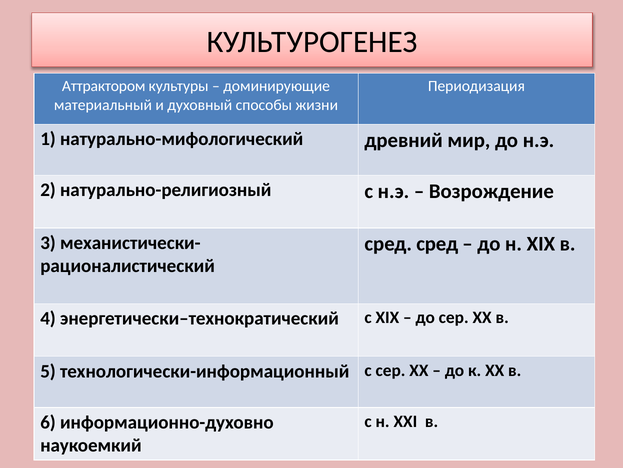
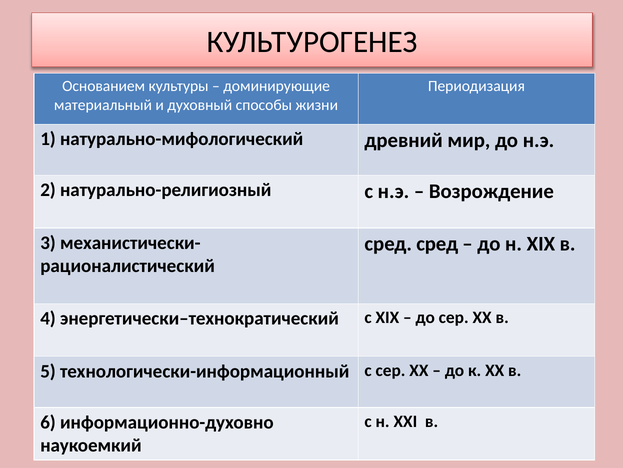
Аттрактором: Аттрактором -> Основанием
